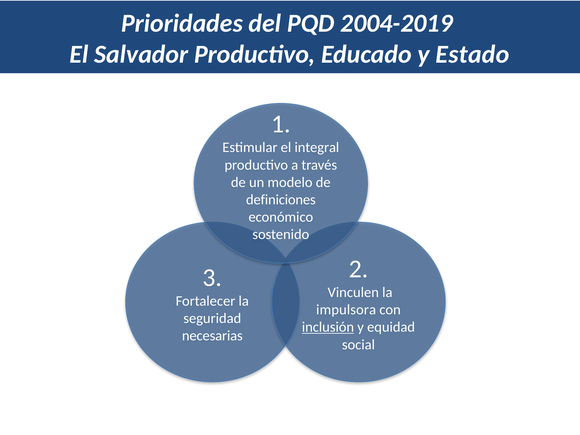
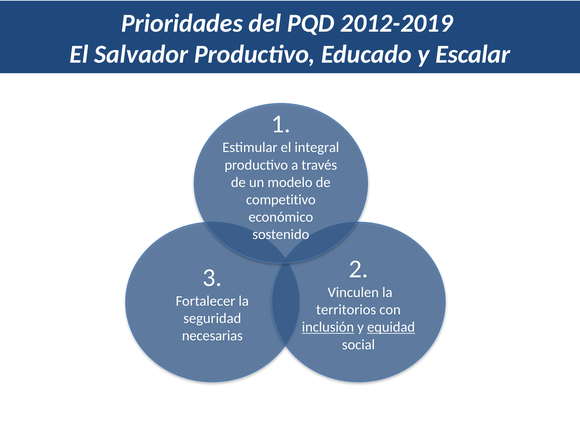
2004-2019: 2004-2019 -> 2012-2019
Estado: Estado -> Escalar
definiciones: definiciones -> competitivo
impulsora: impulsora -> territorios
equidad underline: none -> present
